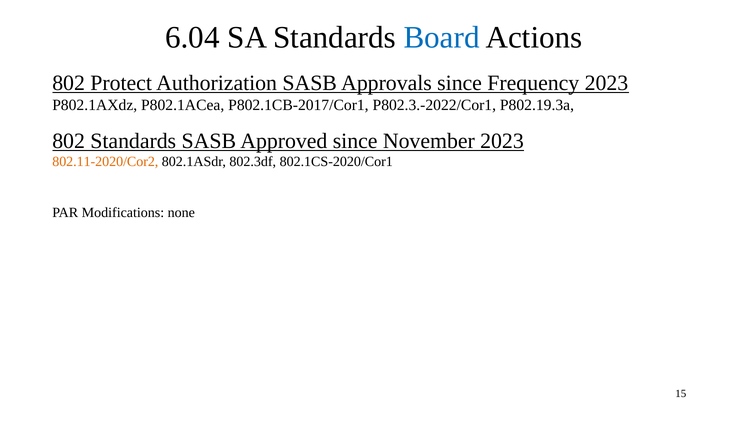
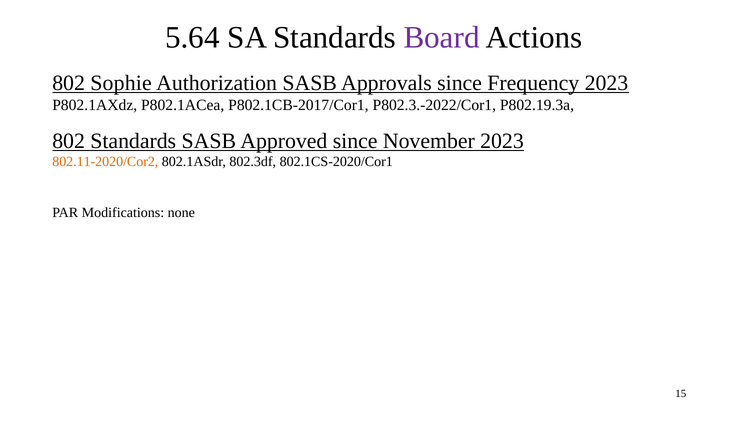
6.04: 6.04 -> 5.64
Board colour: blue -> purple
Protect: Protect -> Sophie
